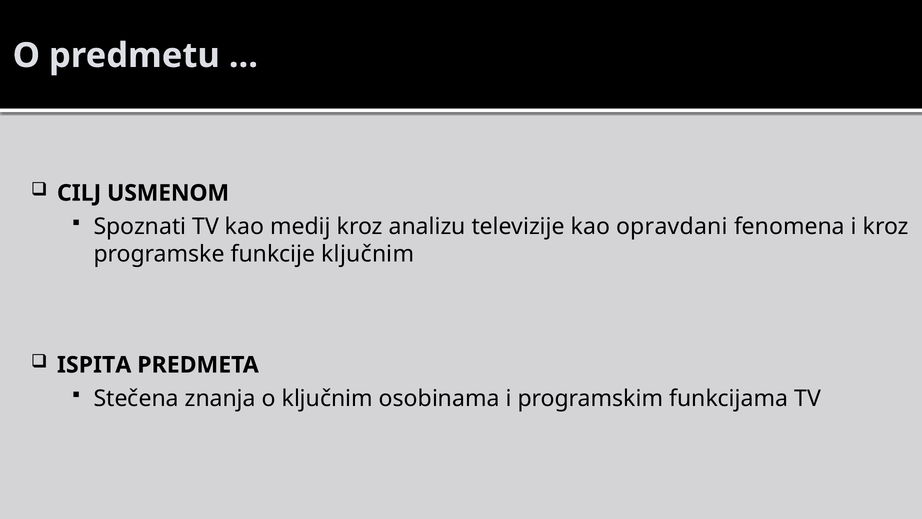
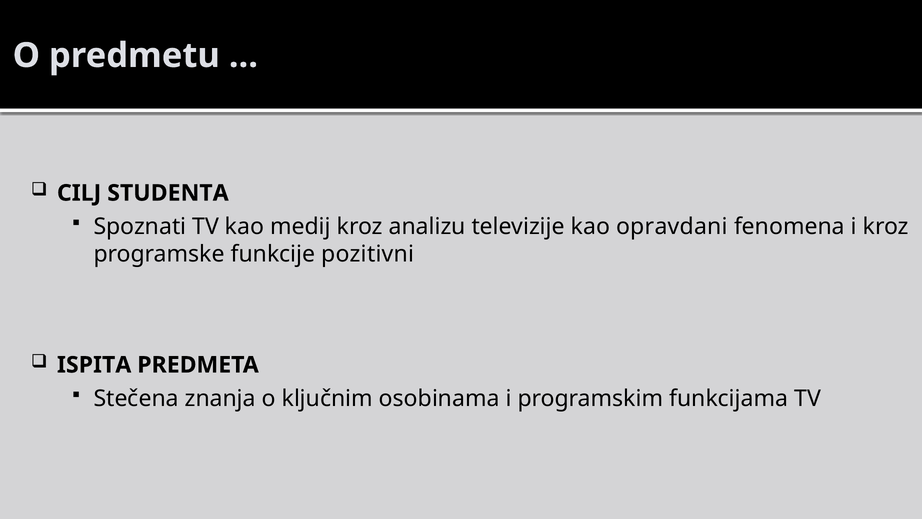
USMENOM: USMENOM -> STUDENTA
funkcije ključnim: ključnim -> pozitivni
